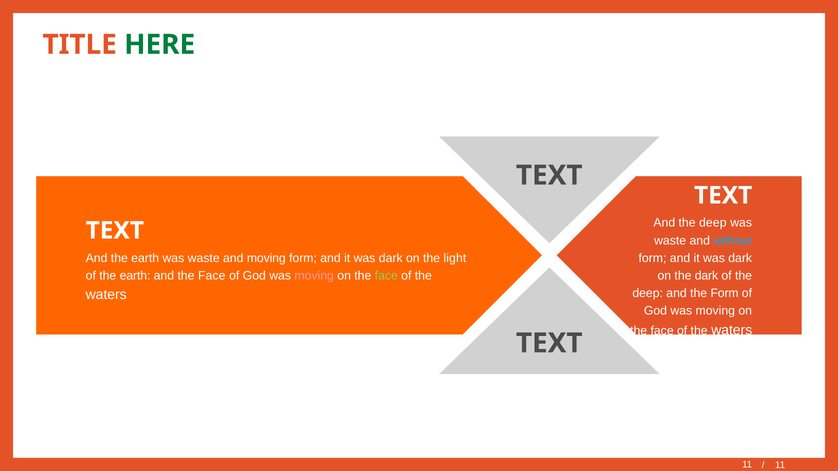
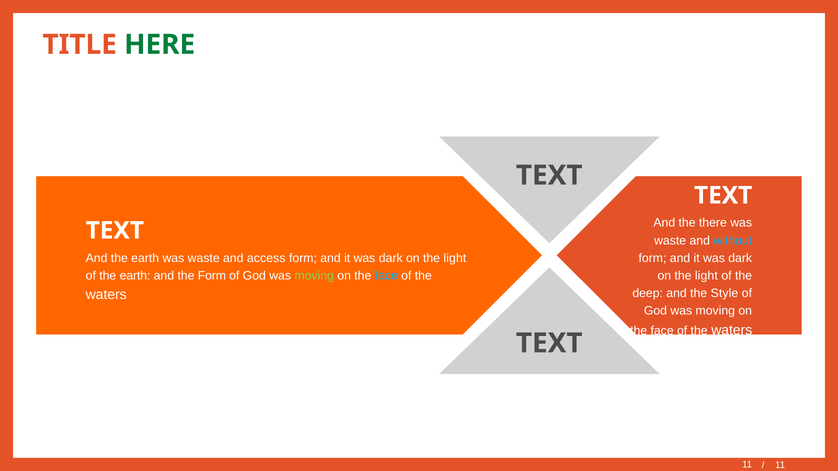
deep at (713, 223): deep -> there
and moving: moving -> access
and the Face: Face -> Form
moving at (314, 276) colour: pink -> light green
face at (386, 276) colour: light green -> light blue
dark at (706, 276): dark -> light
the Form: Form -> Style
